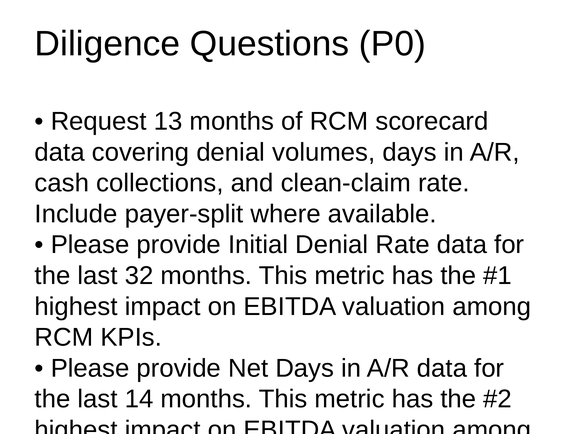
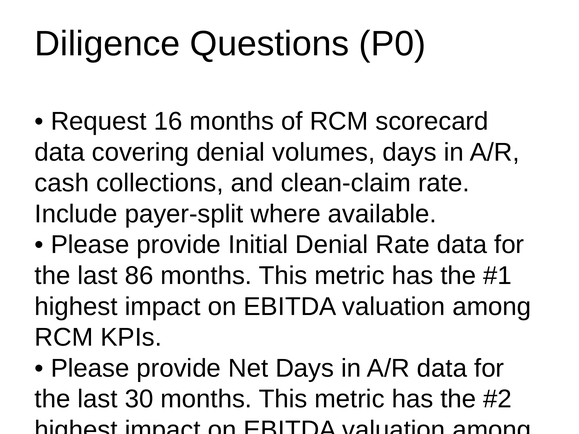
13: 13 -> 16
32: 32 -> 86
14: 14 -> 30
